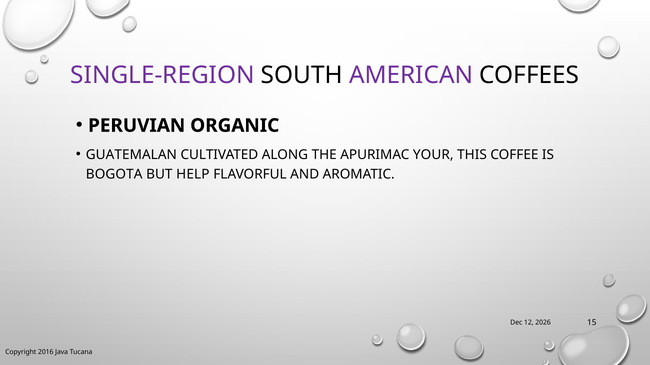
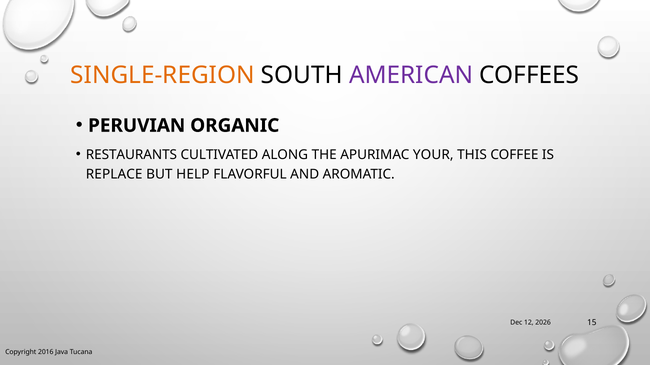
SINGLE-REGION colour: purple -> orange
GUATEMALAN: GUATEMALAN -> RESTAURANTS
BOGOTA: BOGOTA -> REPLACE
